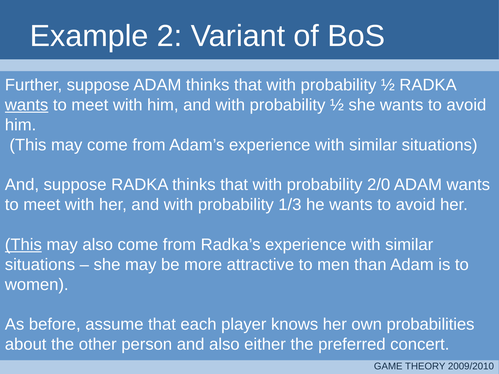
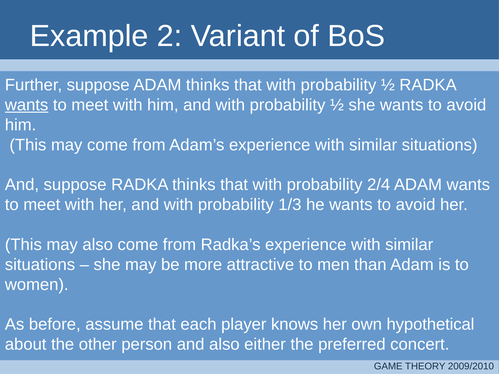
2/0: 2/0 -> 2/4
This at (23, 245) underline: present -> none
probabilities: probabilities -> hypothetical
